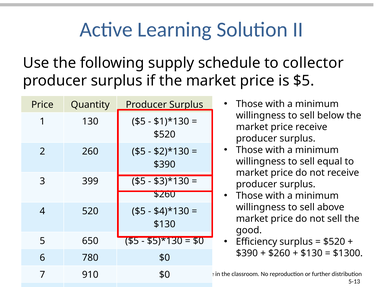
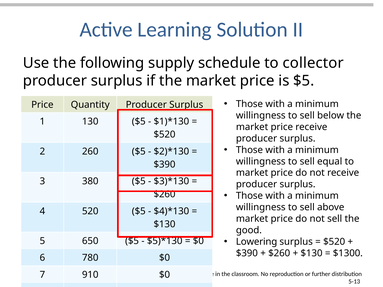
399: 399 -> 380
Efficiency: Efficiency -> Lowering
